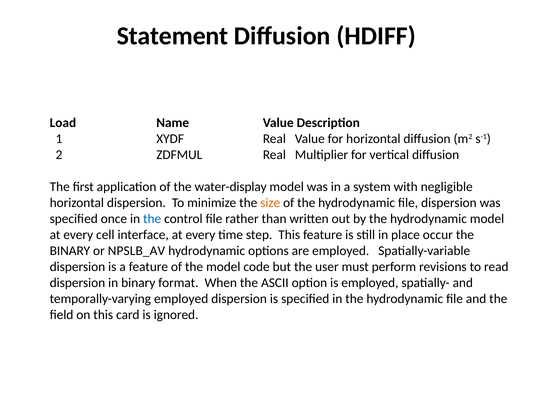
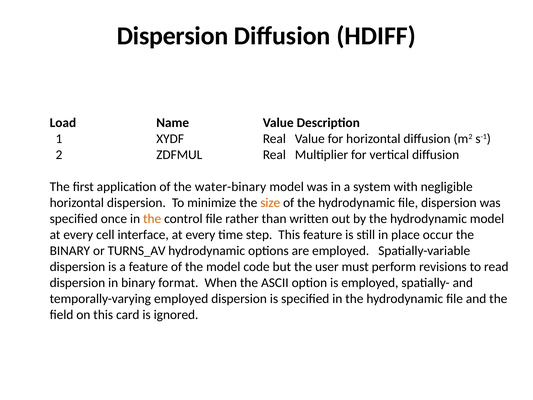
Statement at (173, 36): Statement -> Dispersion
water-display: water-display -> water-binary
the at (152, 219) colour: blue -> orange
NPSLB_AV: NPSLB_AV -> TURNS_AV
